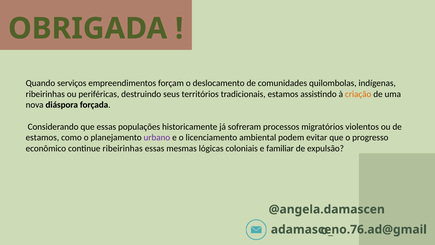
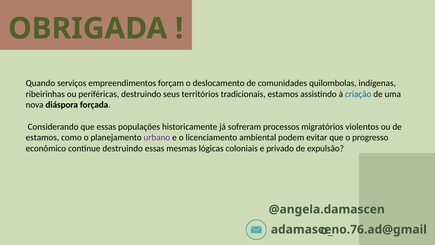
criação colour: orange -> blue
continue ribeirinhas: ribeirinhas -> destruindo
familiar: familiar -> privado
